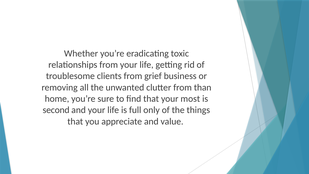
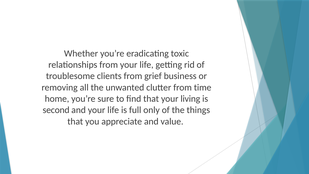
than: than -> time
most: most -> living
